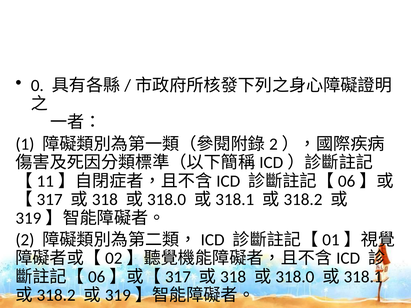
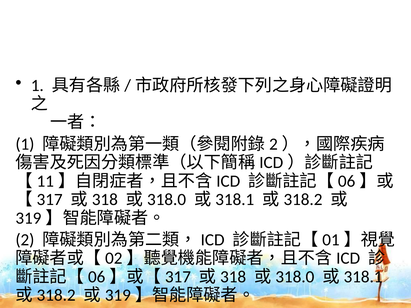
0 at (37, 85): 0 -> 1
